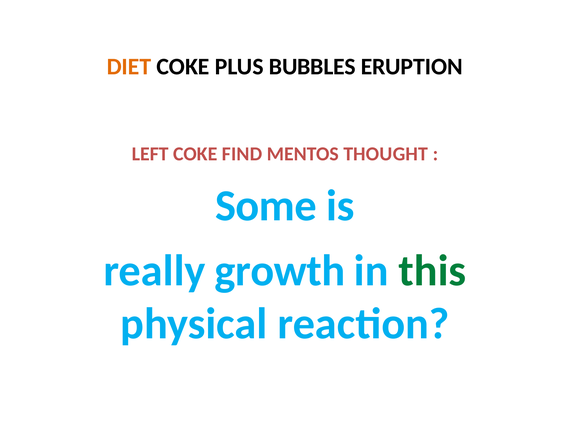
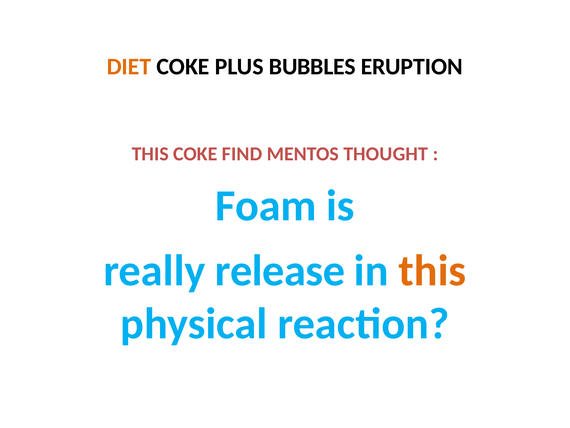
LEFT at (150, 154): LEFT -> THIS
Some: Some -> Foam
growth: growth -> release
this at (432, 270) colour: green -> orange
